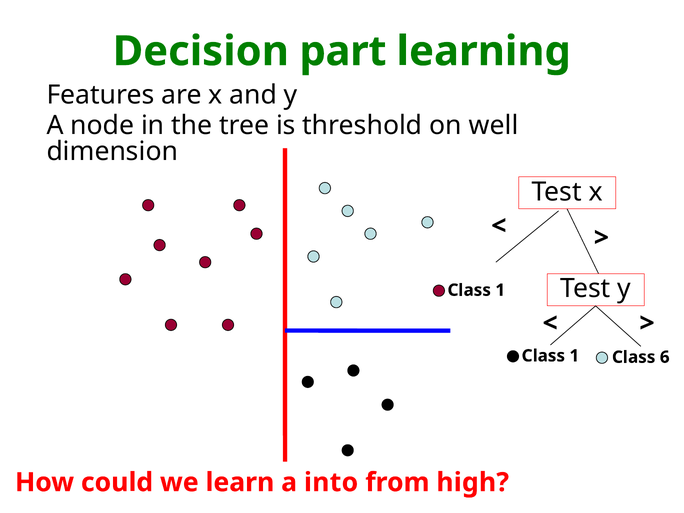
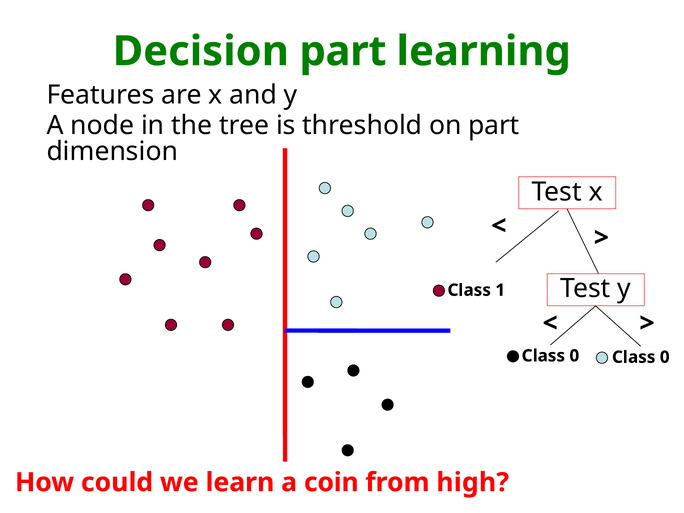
on well: well -> part
1 at (574, 356): 1 -> 0
6 at (665, 357): 6 -> 0
into: into -> coin
